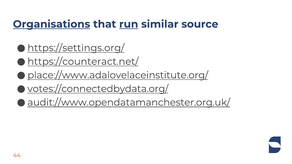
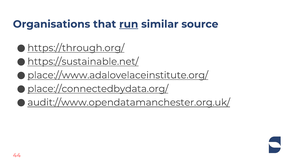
Organisations underline: present -> none
https://settings.org/: https://settings.org/ -> https://through.org/
https://counteract.net/: https://counteract.net/ -> https://sustainable.net/
votes://connectedbydata.org/: votes://connectedbydata.org/ -> place://connectedbydata.org/
